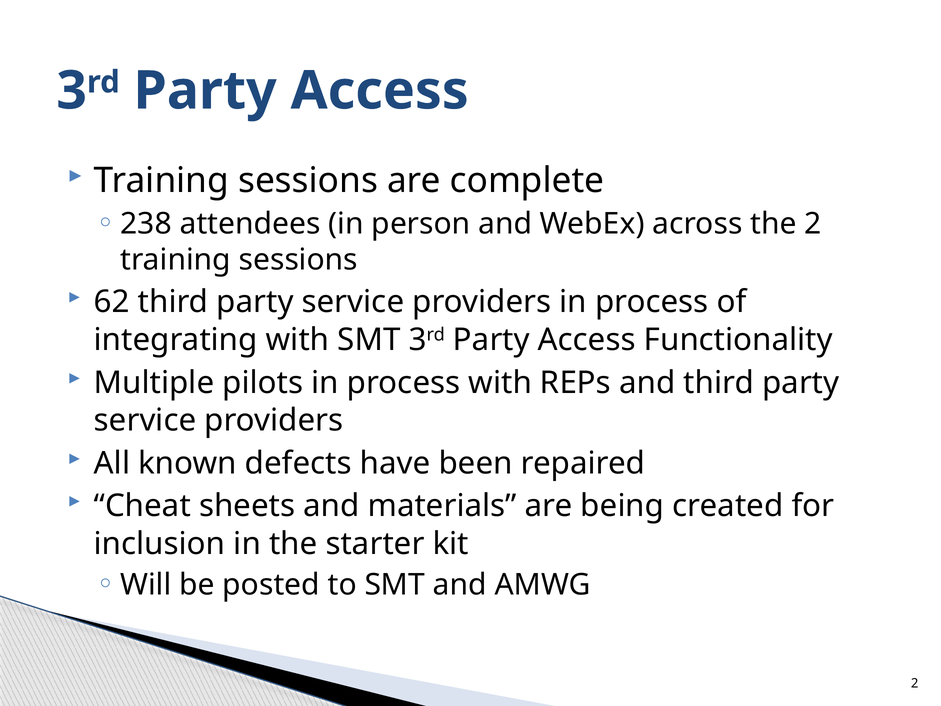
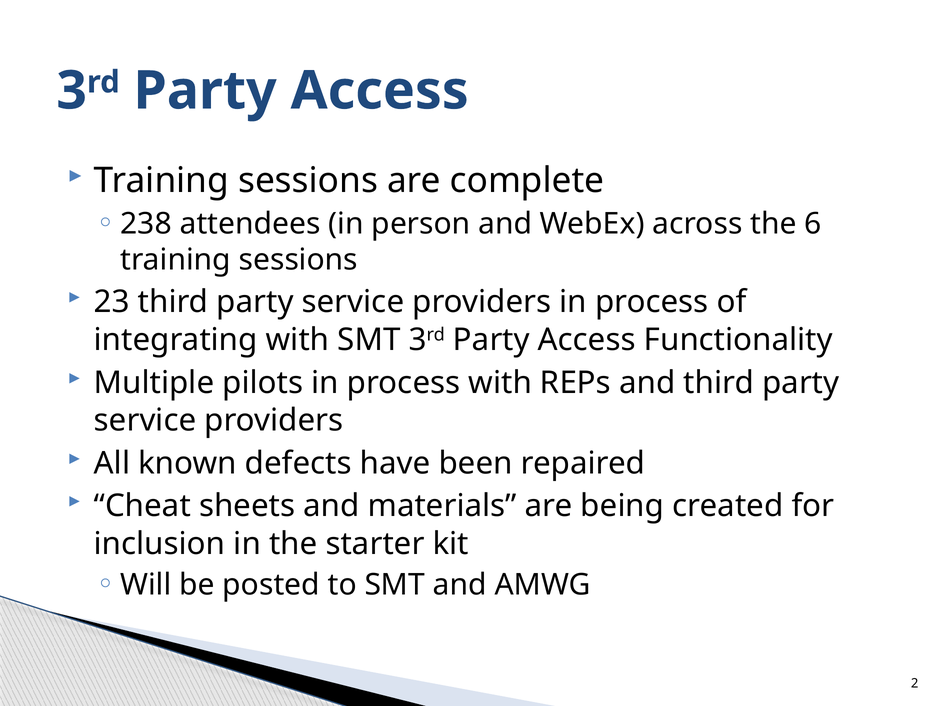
the 2: 2 -> 6
62: 62 -> 23
